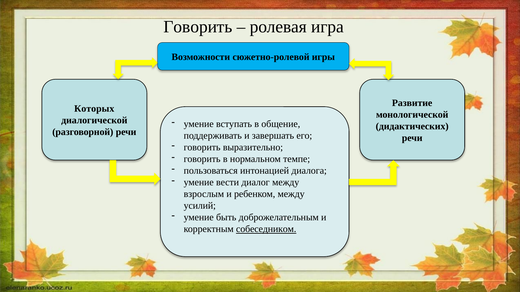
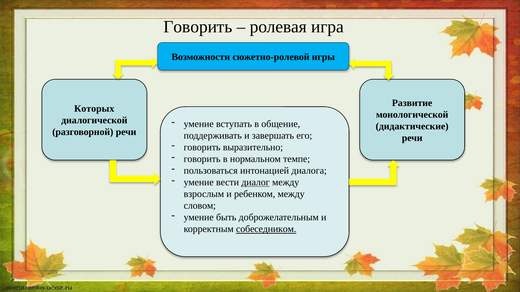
дидактических: дидактических -> дидактические
диалог underline: none -> present
усилий: усилий -> словом
